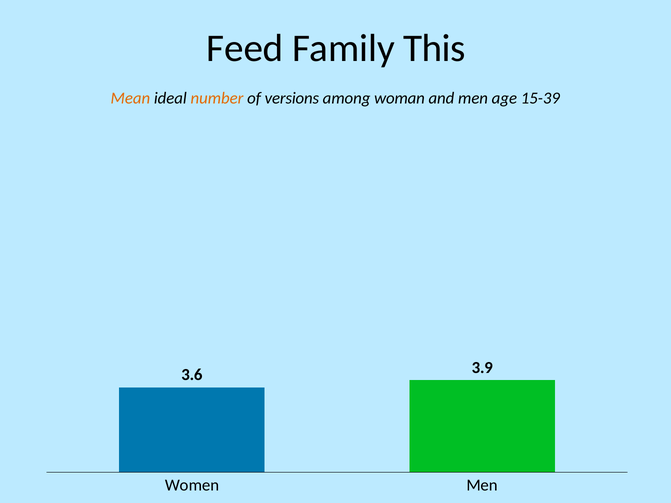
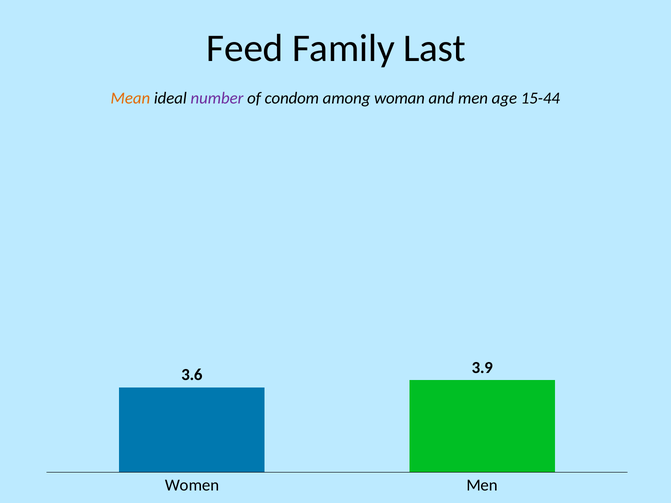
This: This -> Last
number colour: orange -> purple
versions: versions -> condom
15-39: 15-39 -> 15-44
